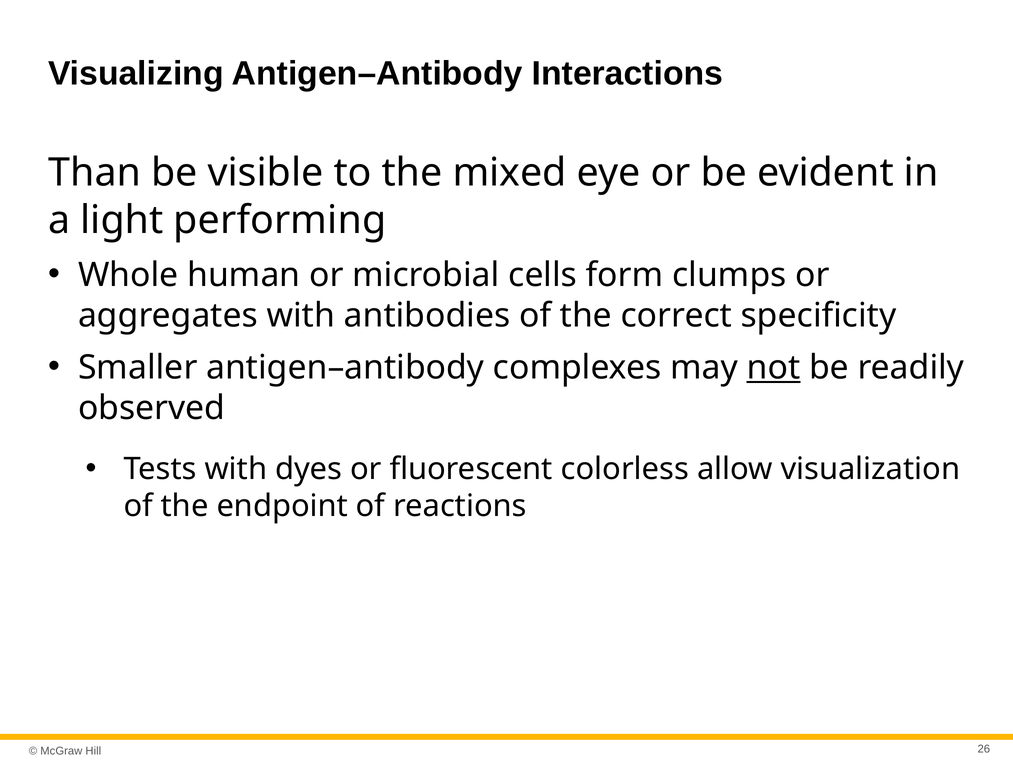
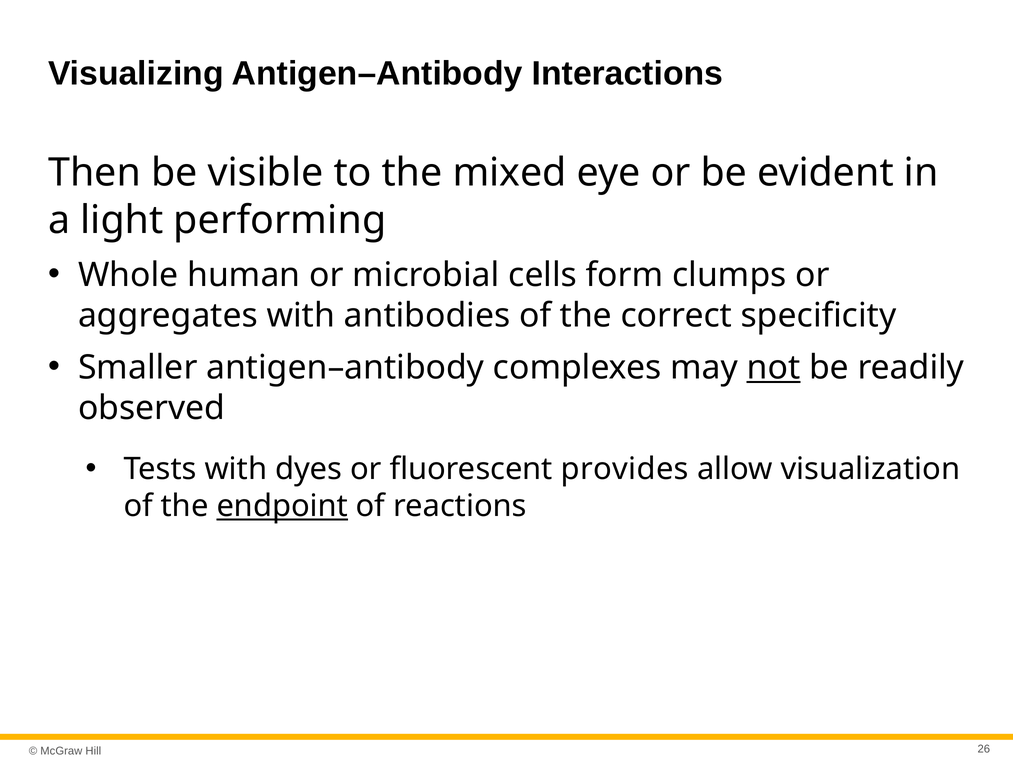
Than: Than -> Then
colorless: colorless -> provides
endpoint underline: none -> present
